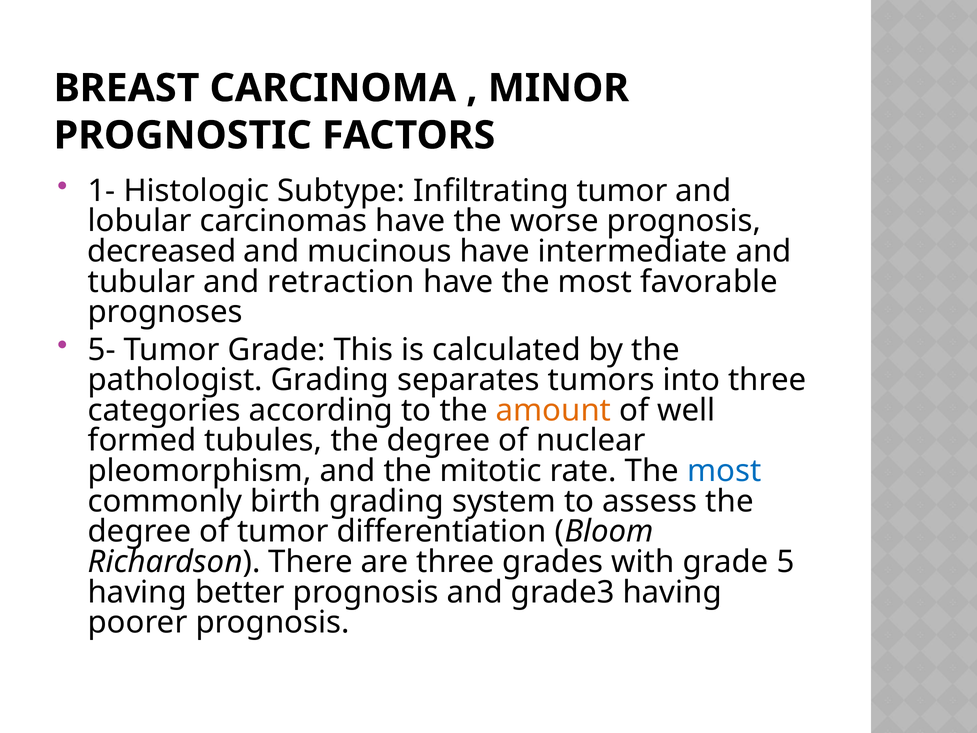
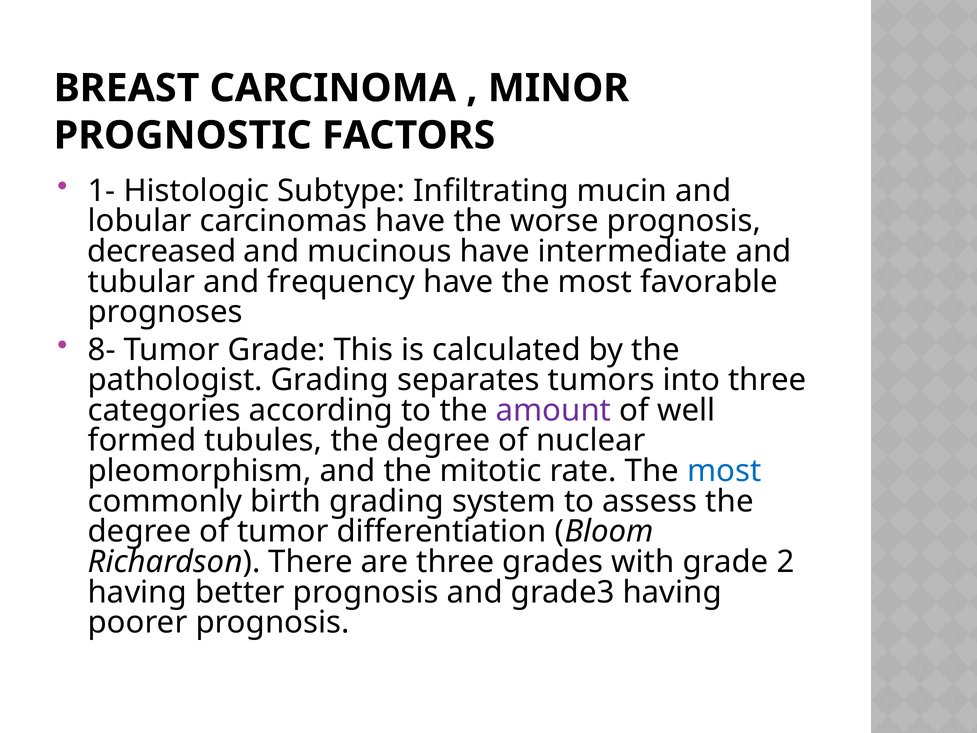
Infiltrating tumor: tumor -> mucin
retraction: retraction -> frequency
5-: 5- -> 8-
amount colour: orange -> purple
5: 5 -> 2
